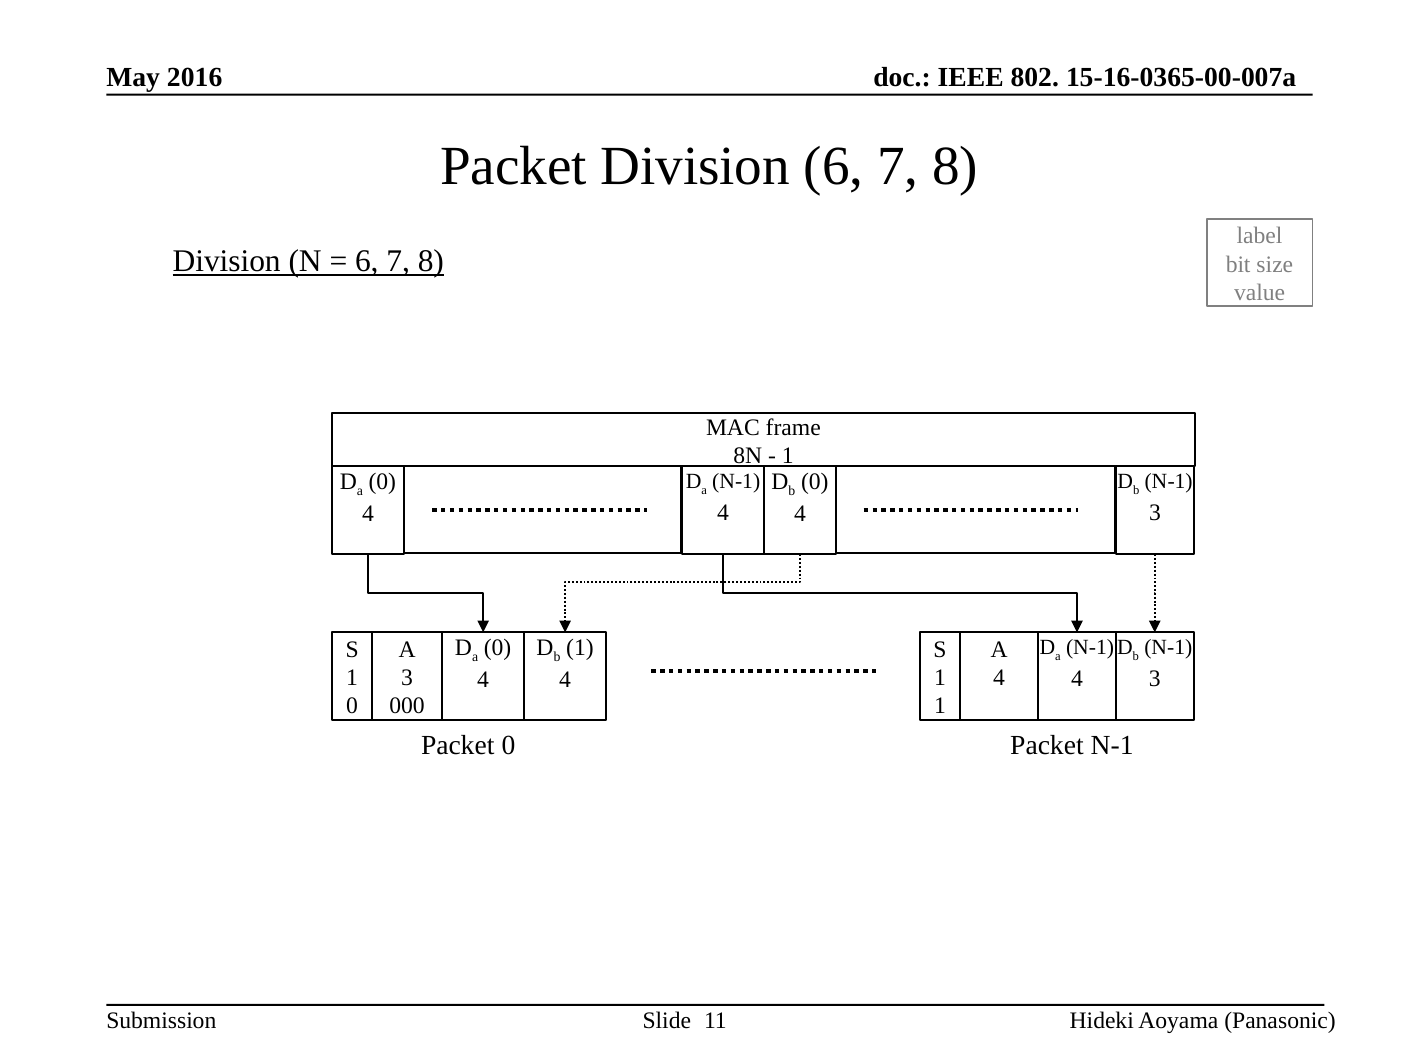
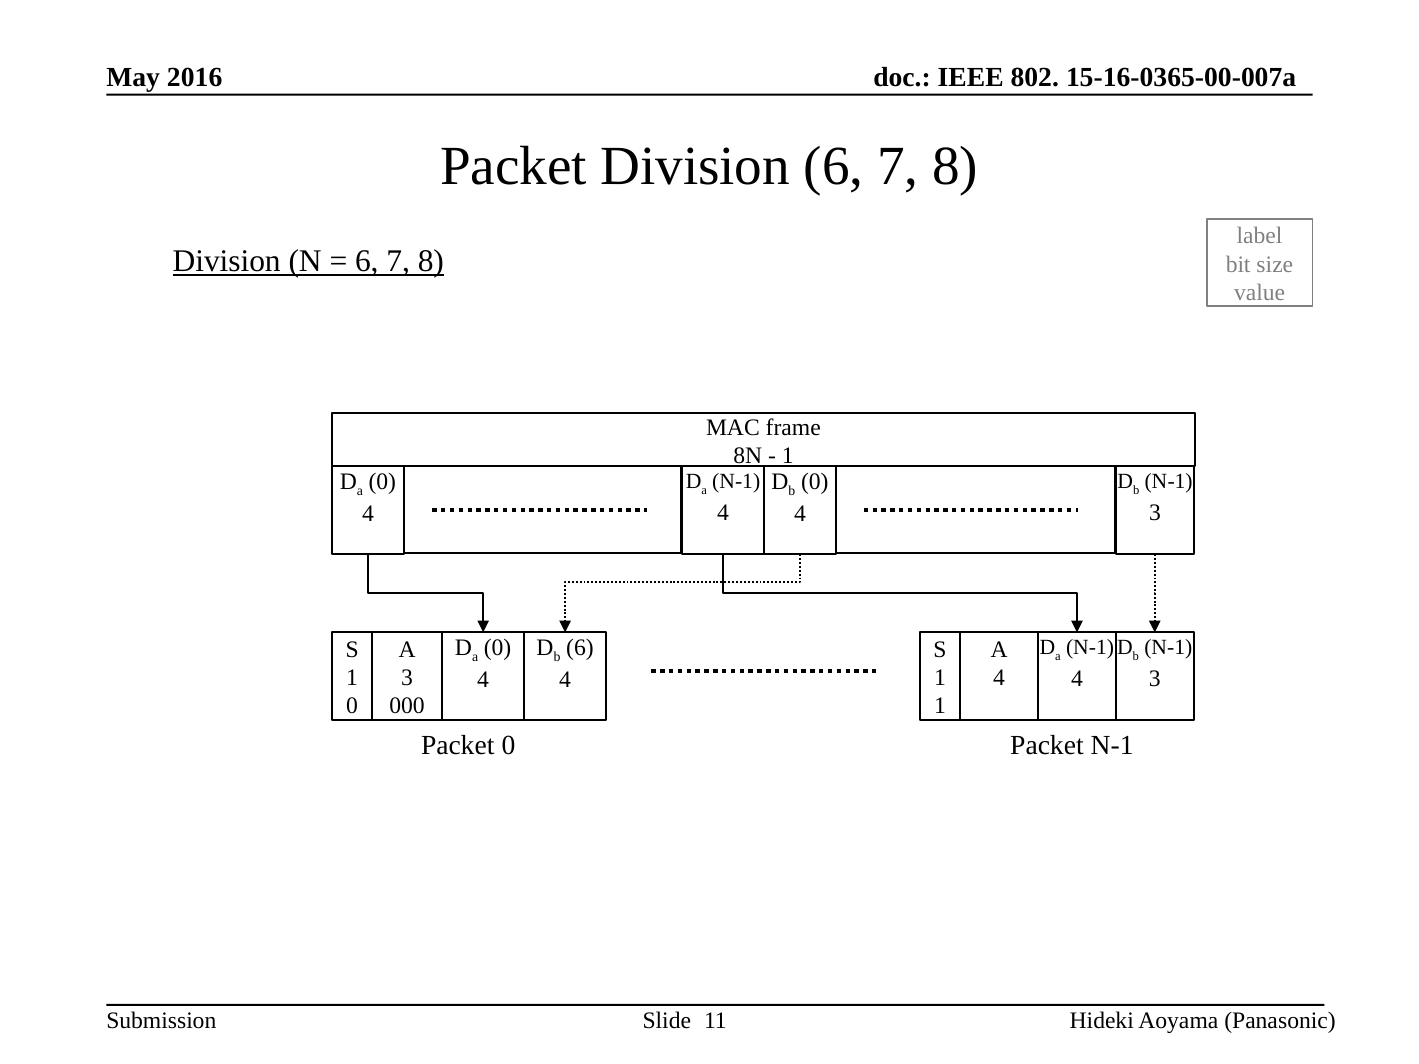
1 at (580, 648): 1 -> 6
